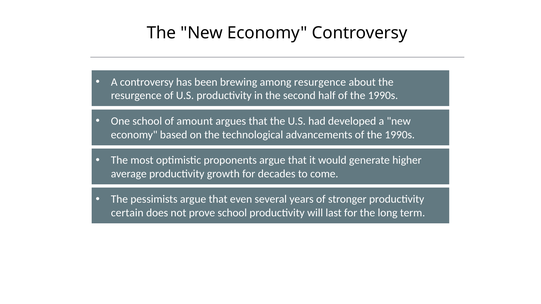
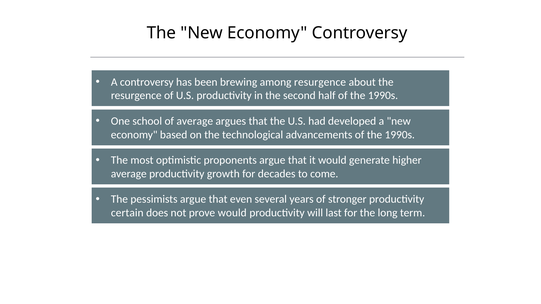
of amount: amount -> average
prove school: school -> would
